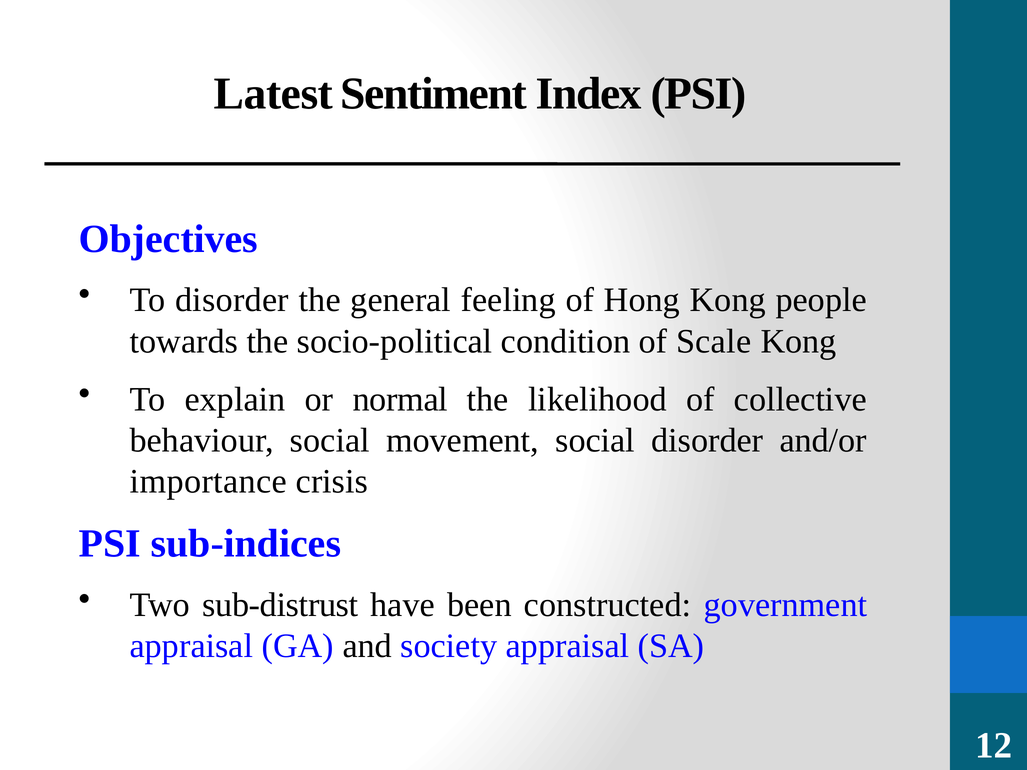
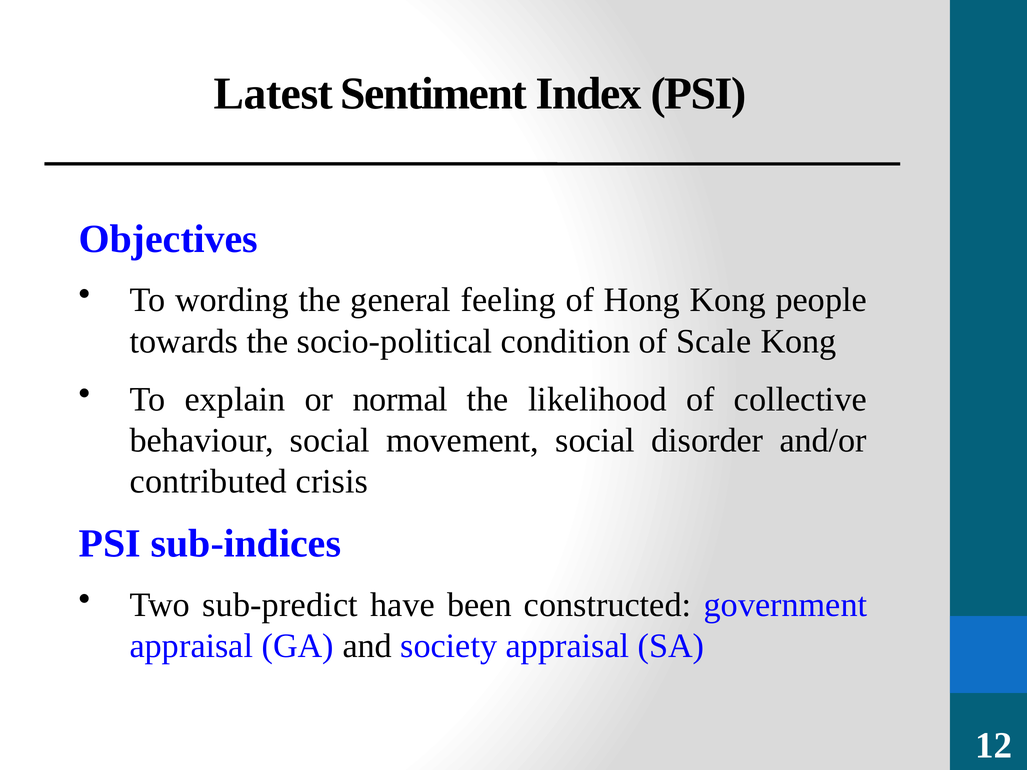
To disorder: disorder -> wording
importance: importance -> contributed
sub-distrust: sub-distrust -> sub-predict
